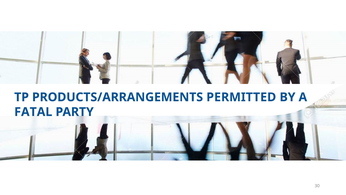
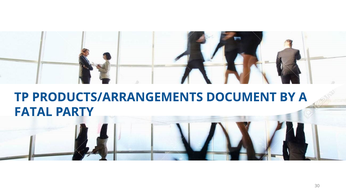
PERMITTED: PERMITTED -> DOCUMENT
